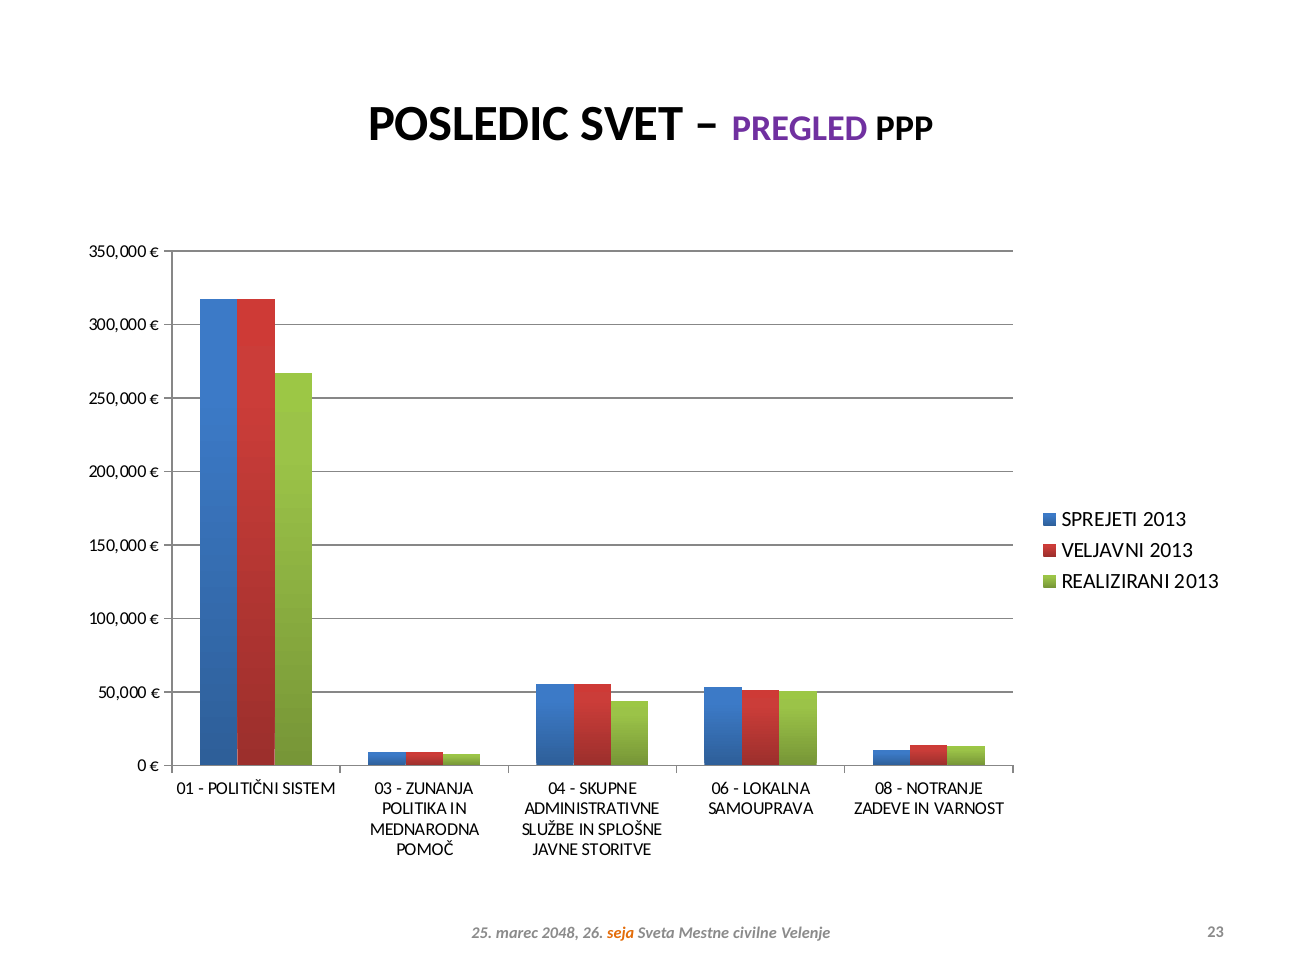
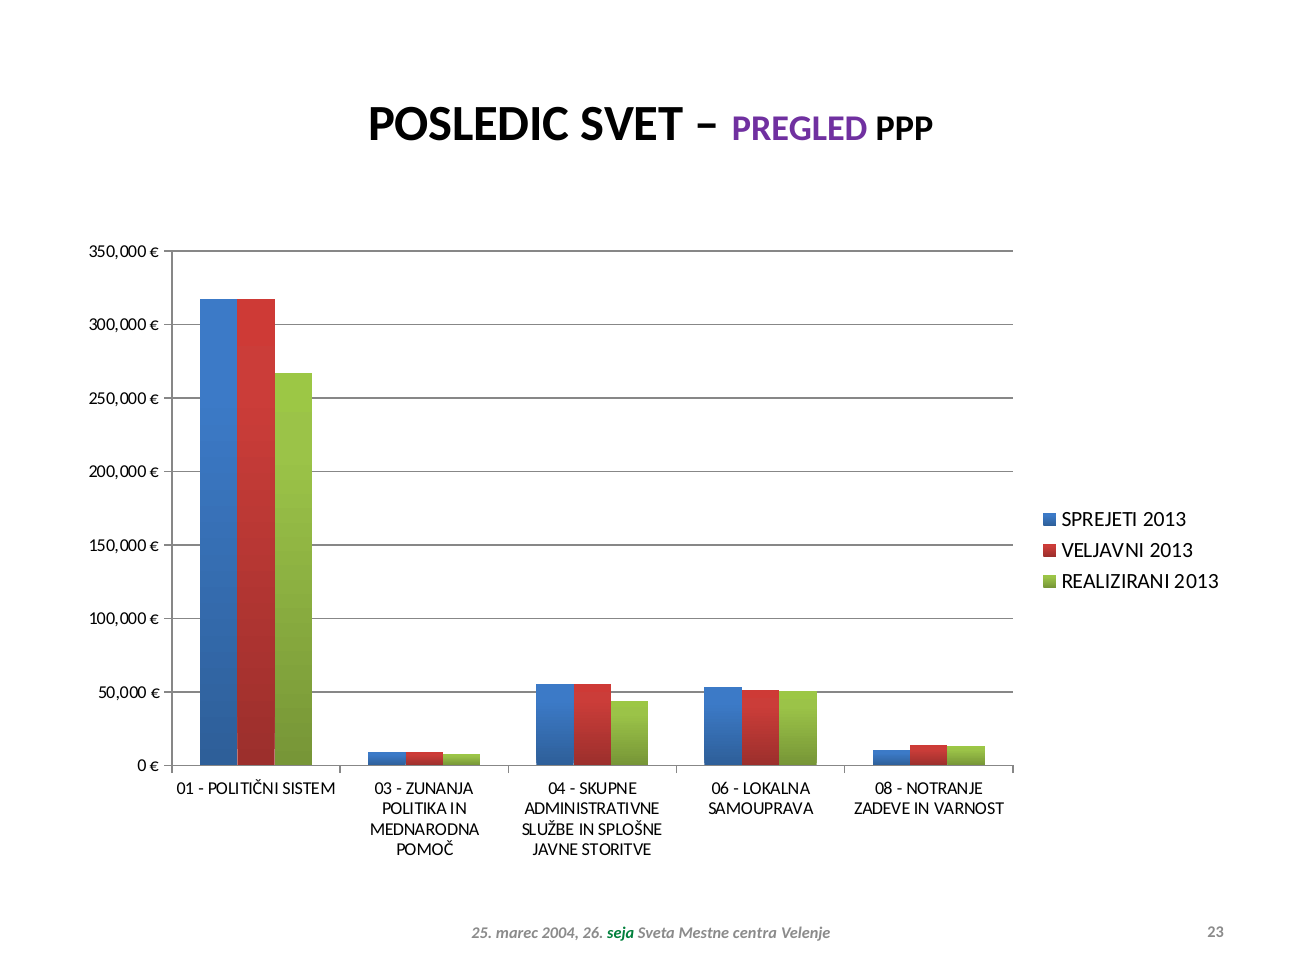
2048: 2048 -> 2004
seja colour: orange -> green
civilne: civilne -> centra
